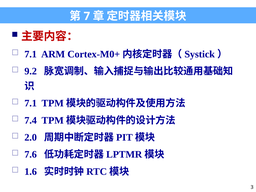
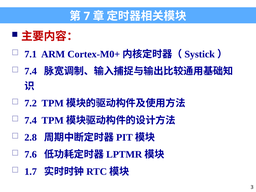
9.2 at (31, 71): 9.2 -> 7.4
7.1 at (31, 103): 7.1 -> 7.2
2.0: 2.0 -> 2.8
1.6: 1.6 -> 1.7
